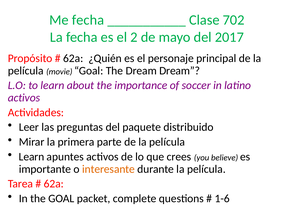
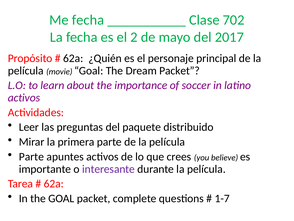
Dream Dream: Dream -> Packet
Learn at (31, 156): Learn -> Parte
interesante colour: orange -> purple
1-6: 1-6 -> 1-7
